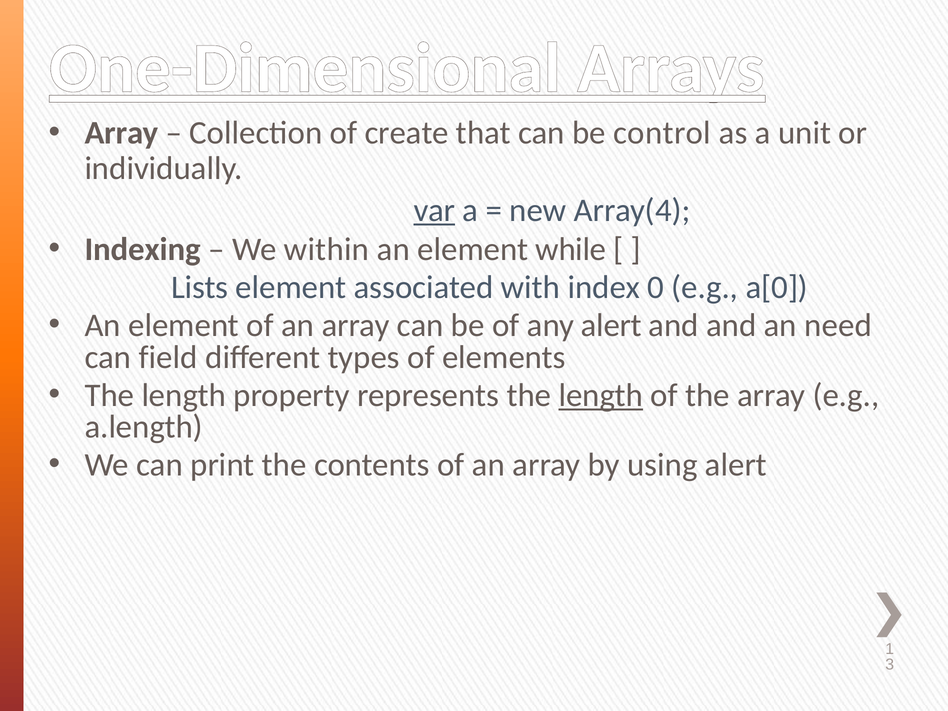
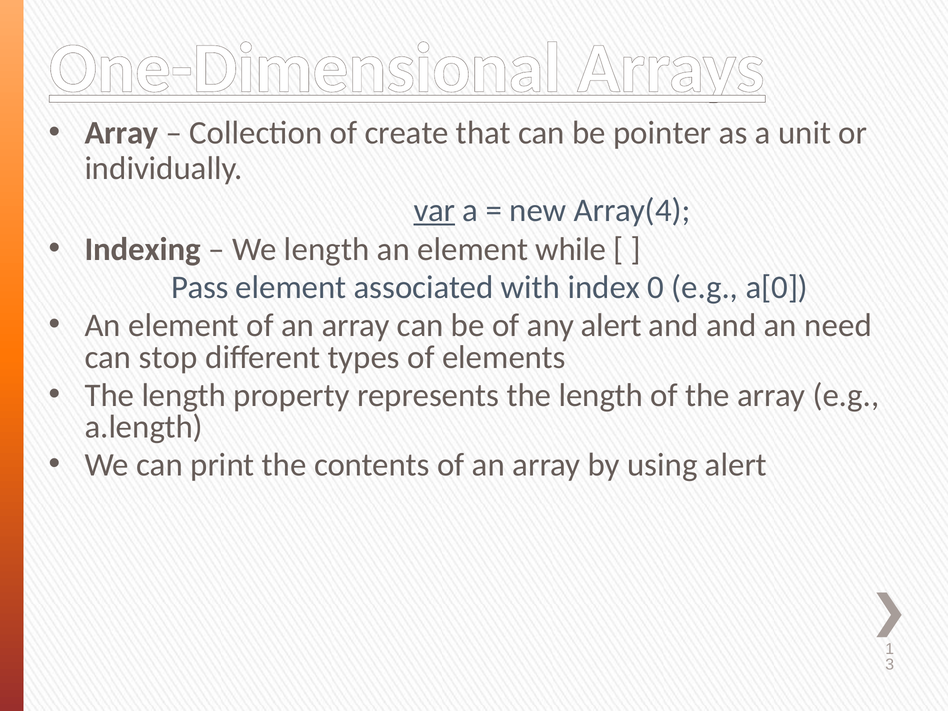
control: control -> pointer
We within: within -> length
Lists: Lists -> Pass
field: field -> stop
length at (601, 395) underline: present -> none
